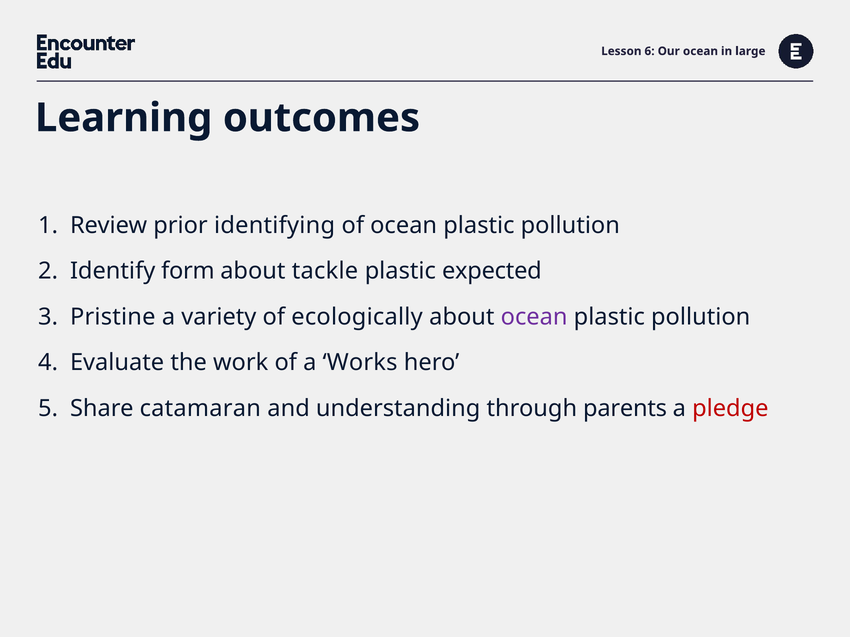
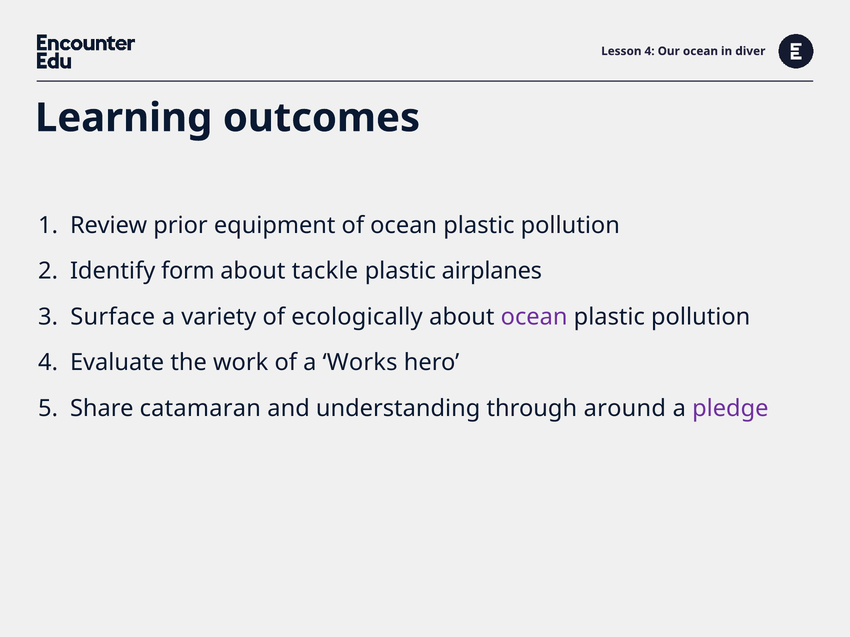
Lesson 6: 6 -> 4
large: large -> diver
identifying: identifying -> equipment
expected: expected -> airplanes
Pristine: Pristine -> Surface
parents: parents -> around
pledge colour: red -> purple
